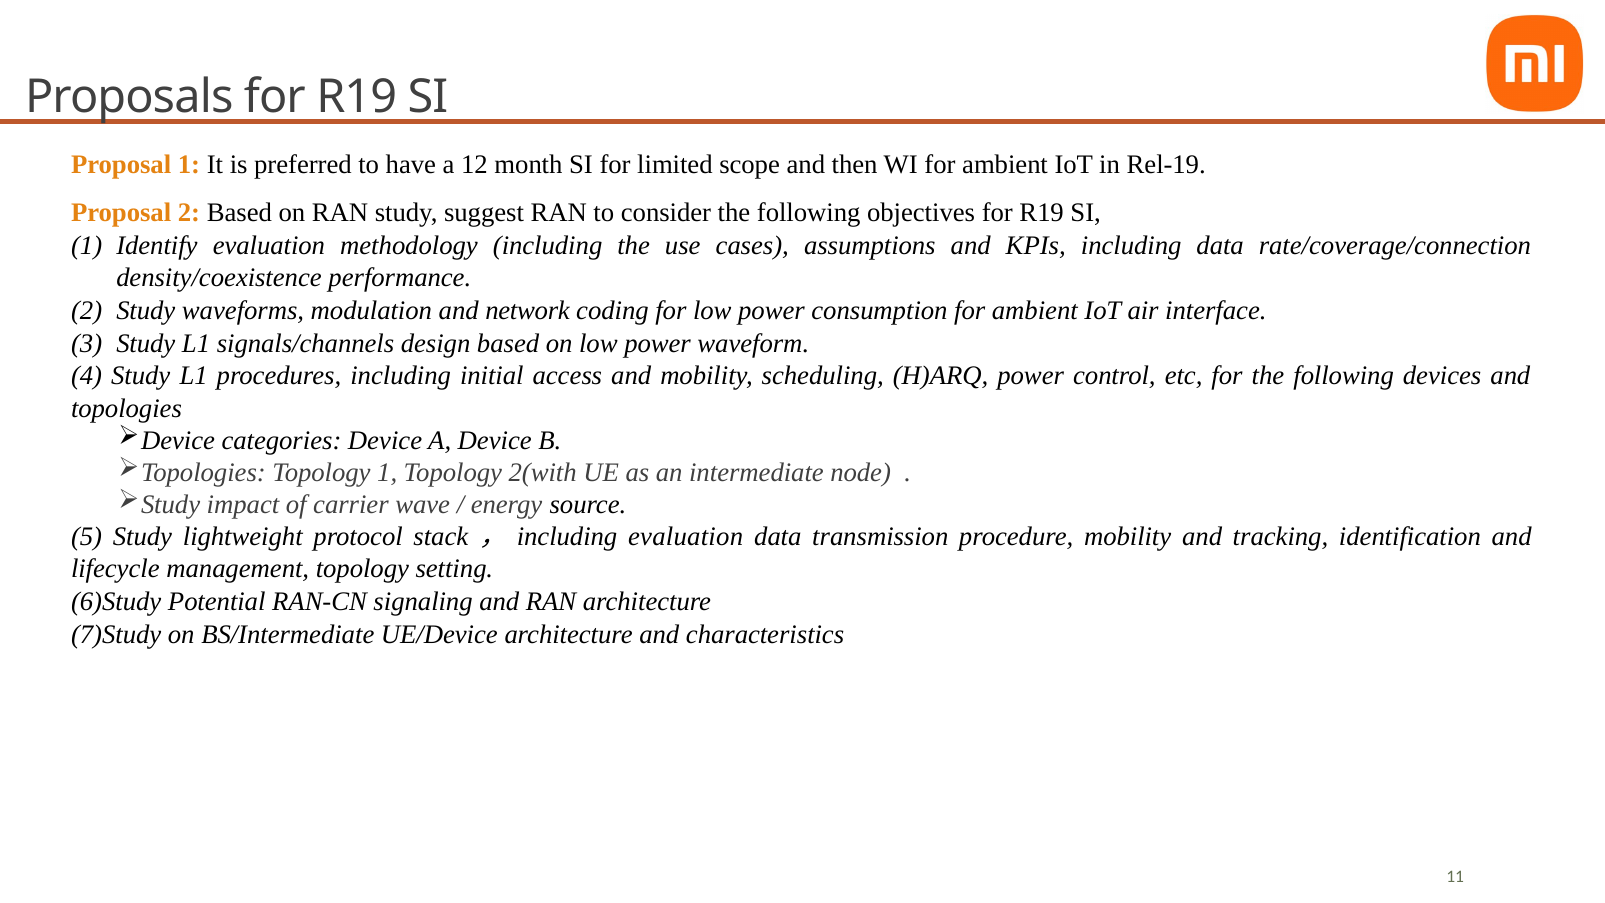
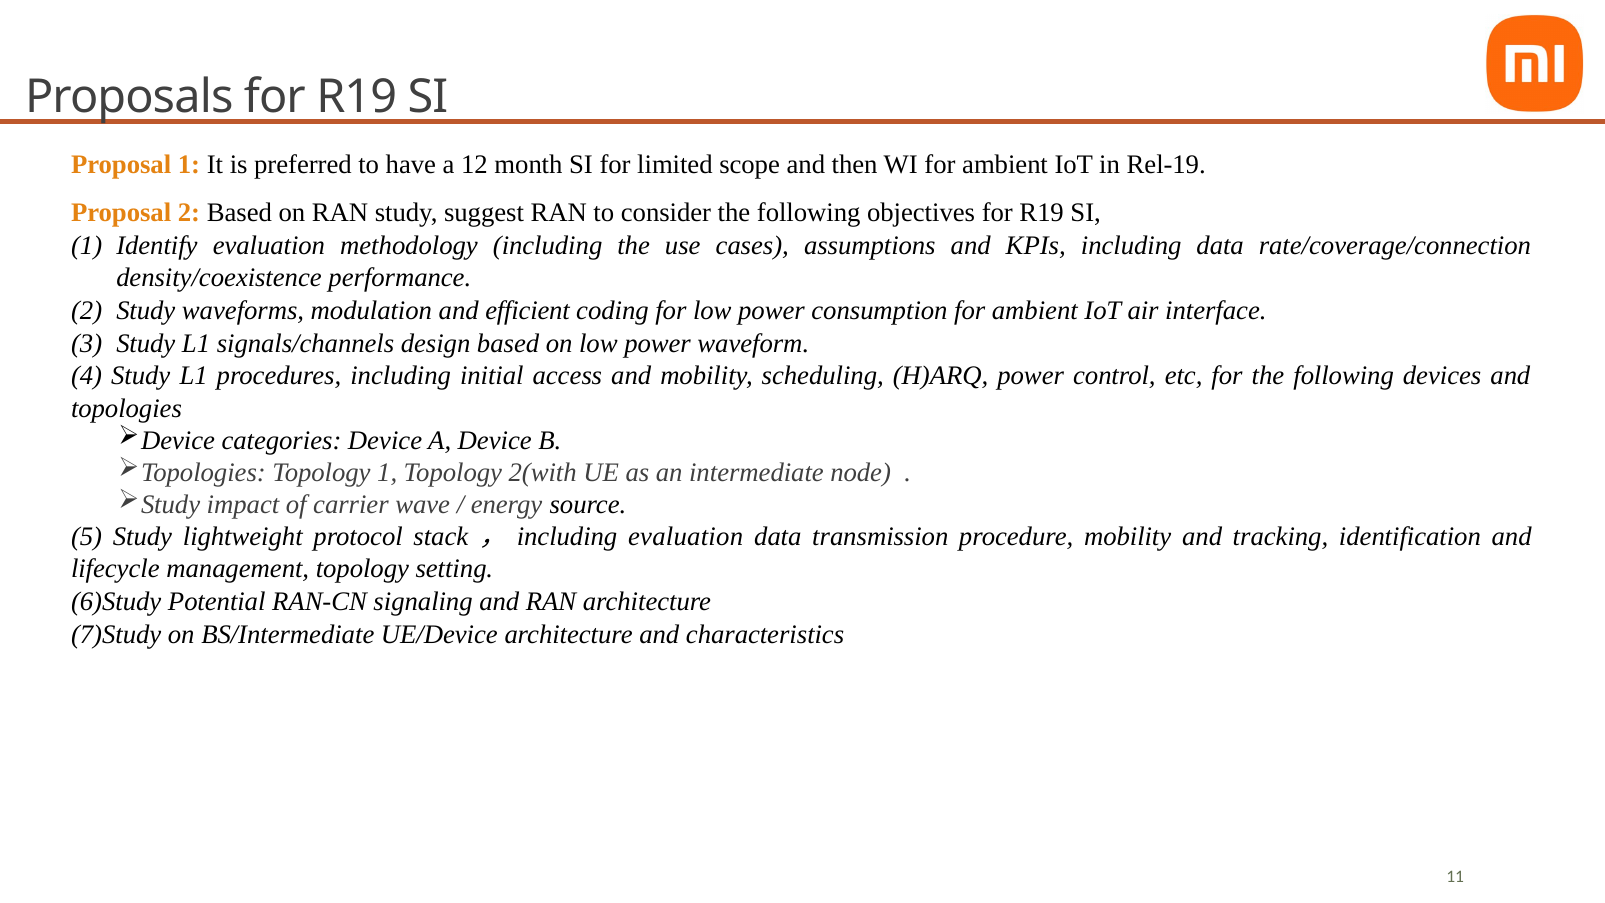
network: network -> efficient
